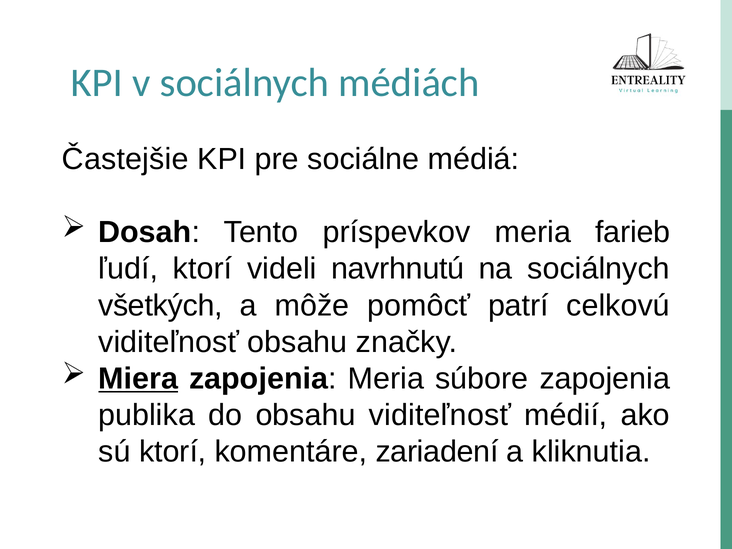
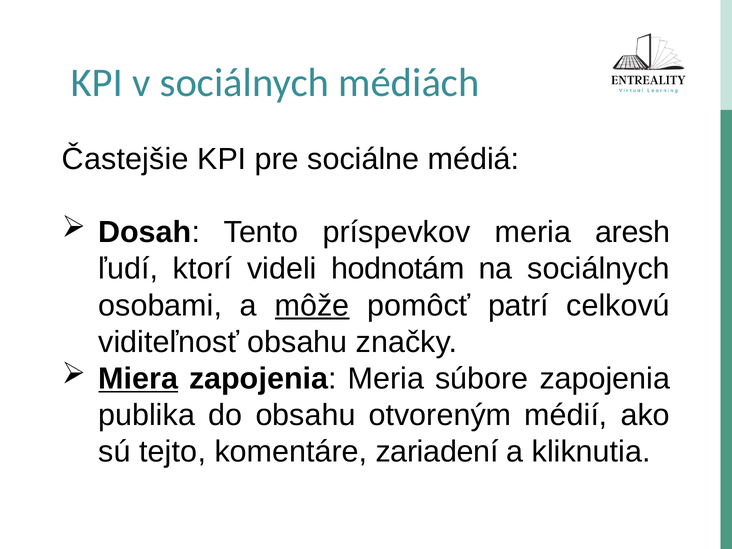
farieb: farieb -> aresh
navrhnutú: navrhnutú -> hodnotám
všetkých: všetkých -> osobami
môže underline: none -> present
obsahu viditeľnosť: viditeľnosť -> otvoreným
sú ktorí: ktorí -> tejto
